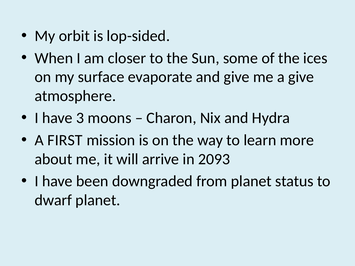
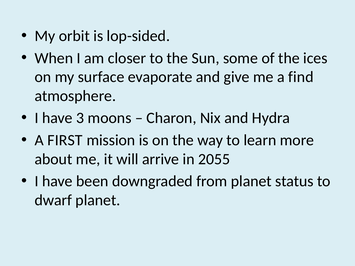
a give: give -> find
2093: 2093 -> 2055
